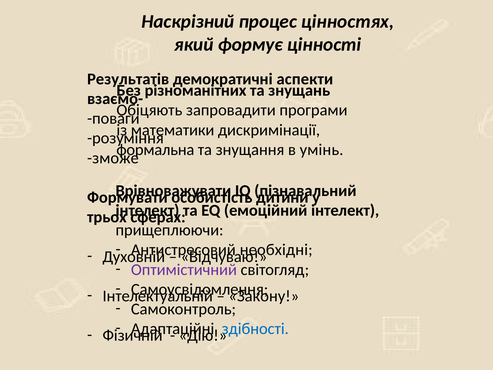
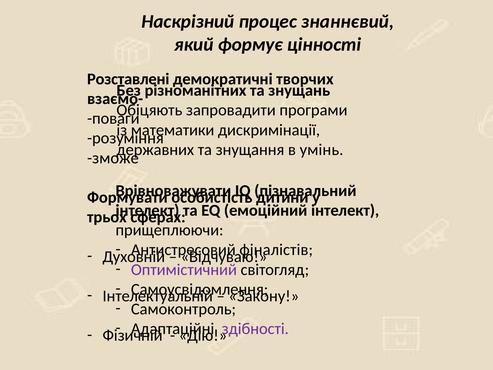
цінностях: цінностях -> знаннєвий
Результатів: Результатів -> Розставлені
аспекти: аспекти -> творчих
формальна: формальна -> державних
необхідні: необхідні -> фіналістів
здібності colour: blue -> purple
